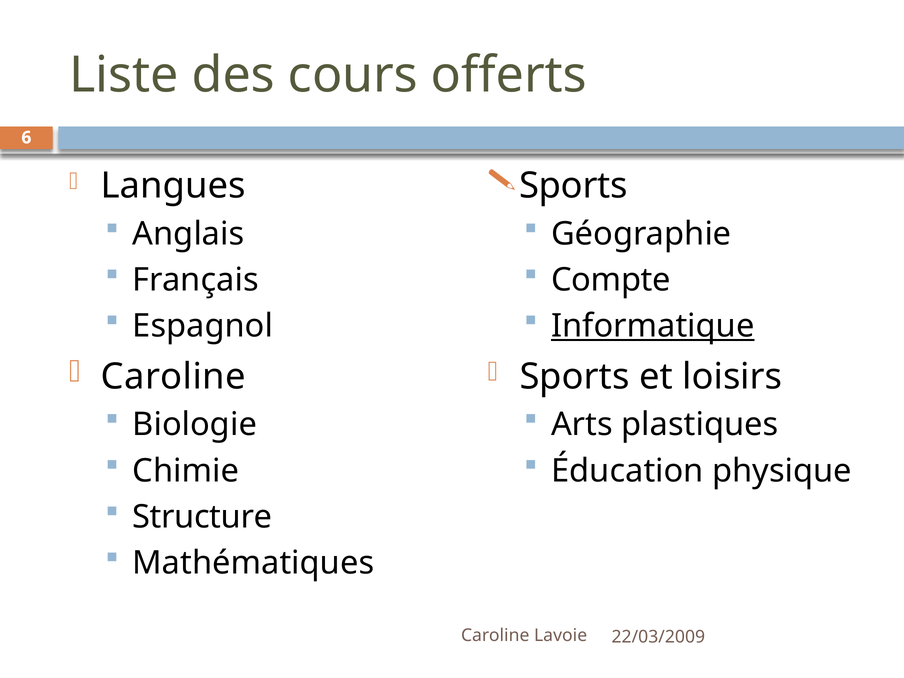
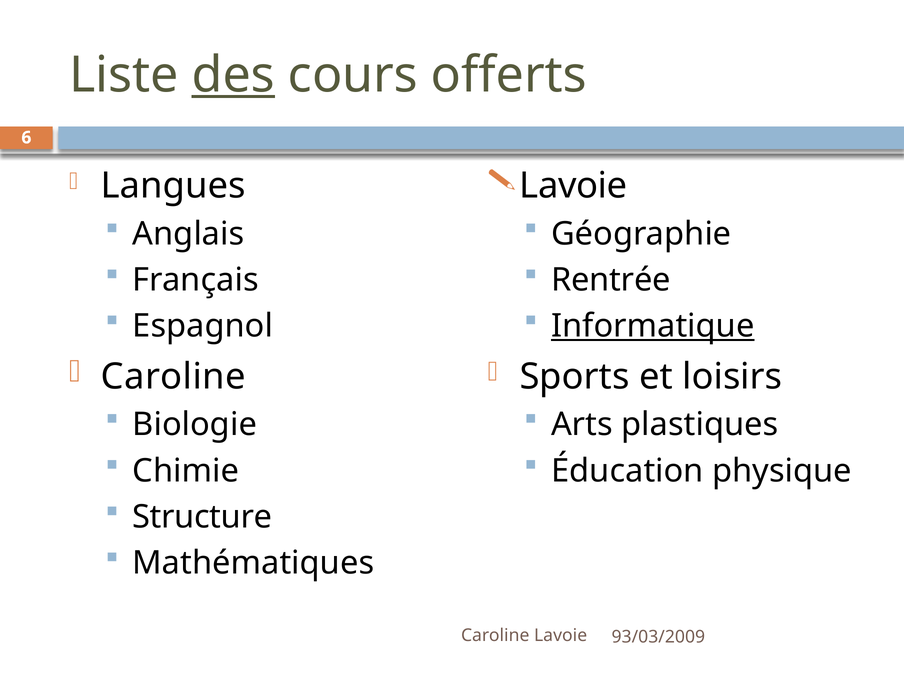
des underline: none -> present
Sports at (573, 186): Sports -> Lavoie
Compte: Compte -> Rentrée
22/03/2009: 22/03/2009 -> 93/03/2009
